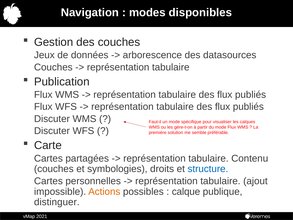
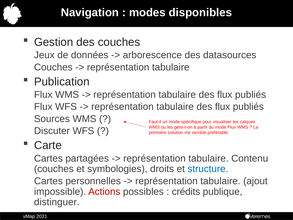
Discuter at (52, 119): Discuter -> Sources
Actions colour: orange -> red
calque: calque -> crédits
